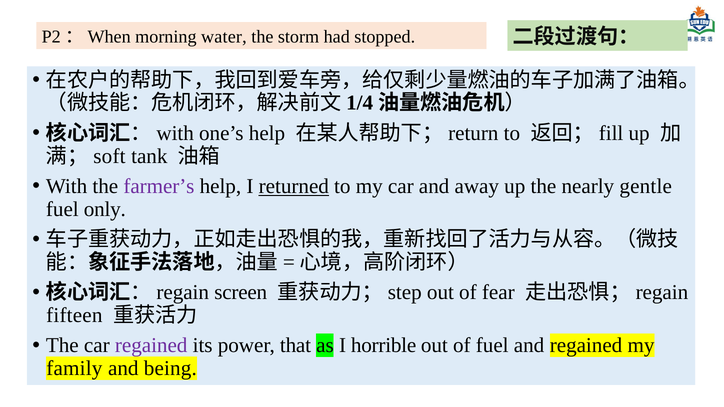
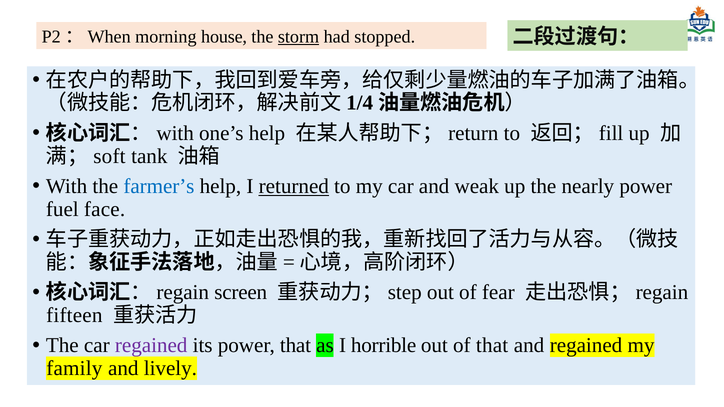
water: water -> house
storm underline: none -> present
farmer’s colour: purple -> blue
away: away -> weak
nearly gentle: gentle -> power
only: only -> face
of fuel: fuel -> that
being: being -> lively
